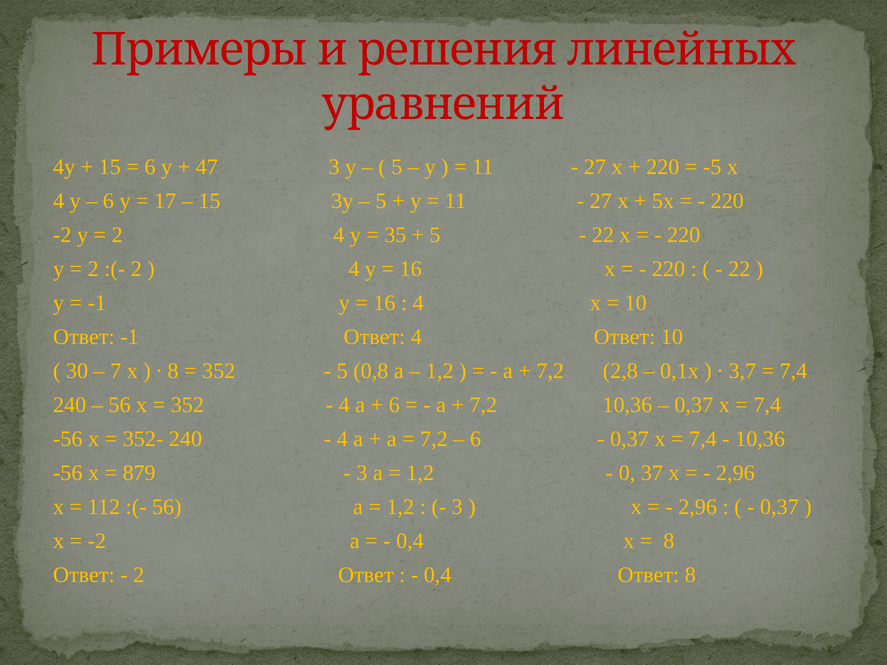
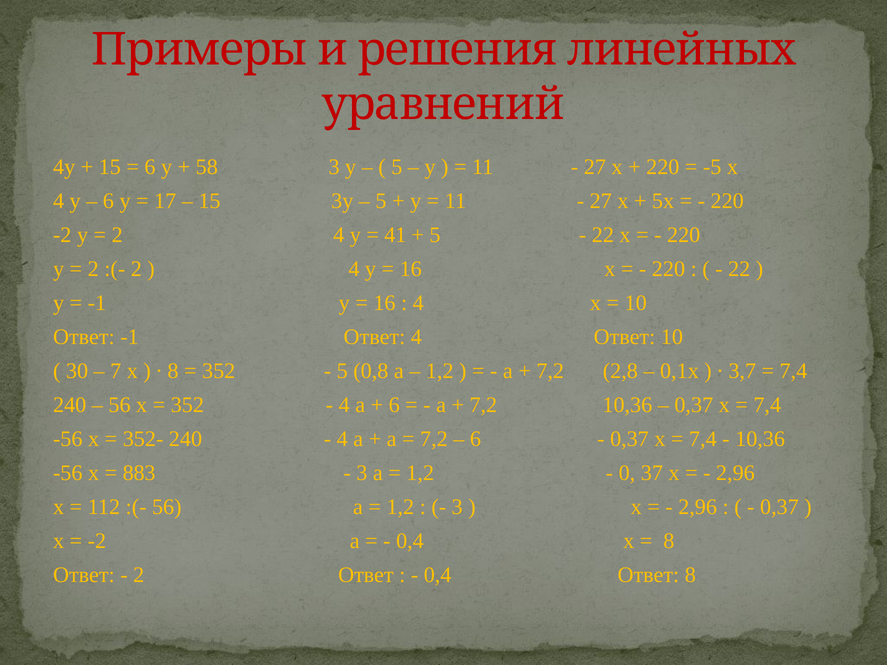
47: 47 -> 58
35: 35 -> 41
879: 879 -> 883
